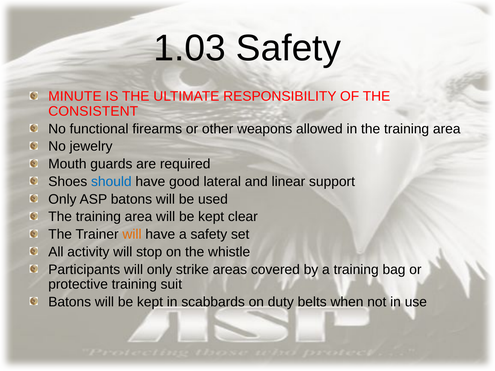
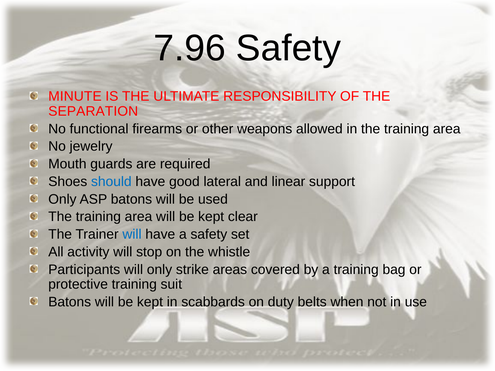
1.03: 1.03 -> 7.96
CONSISTENT: CONSISTENT -> SEPARATION
will at (132, 234) colour: orange -> blue
